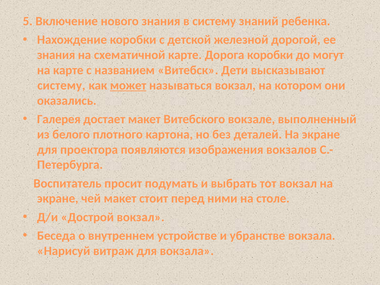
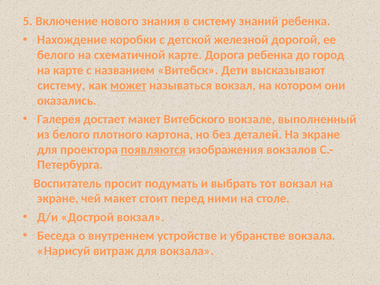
знания at (56, 55): знания -> белого
Дорога коробки: коробки -> ребенка
могут: могут -> город
появляются underline: none -> present
